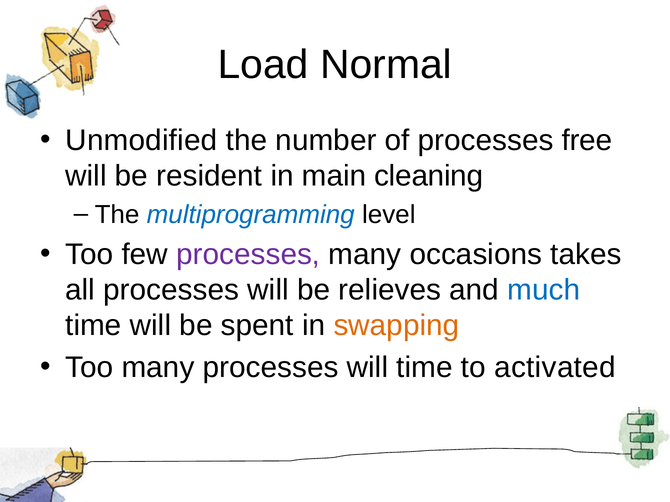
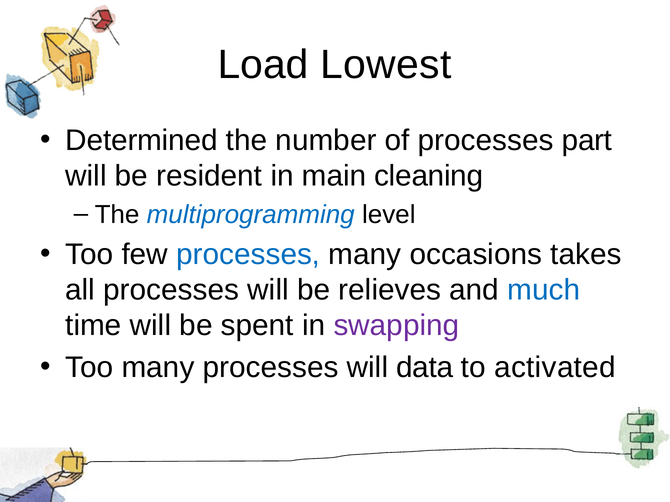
Normal: Normal -> Lowest
Unmodified: Unmodified -> Determined
free: free -> part
processes at (248, 255) colour: purple -> blue
swapping colour: orange -> purple
will time: time -> data
